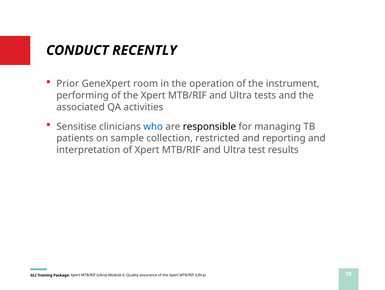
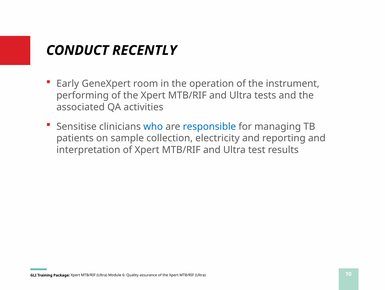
Prior: Prior -> Early
responsible colour: black -> blue
restricted: restricted -> electricity
